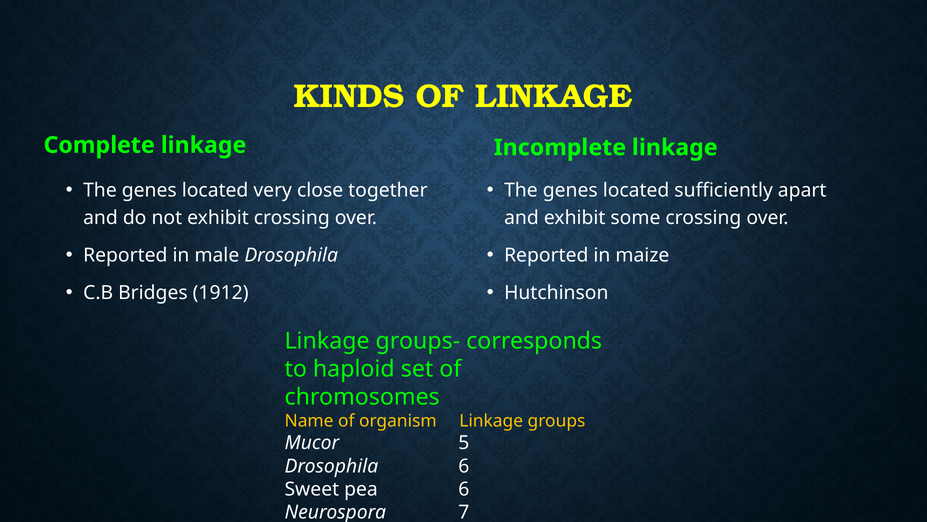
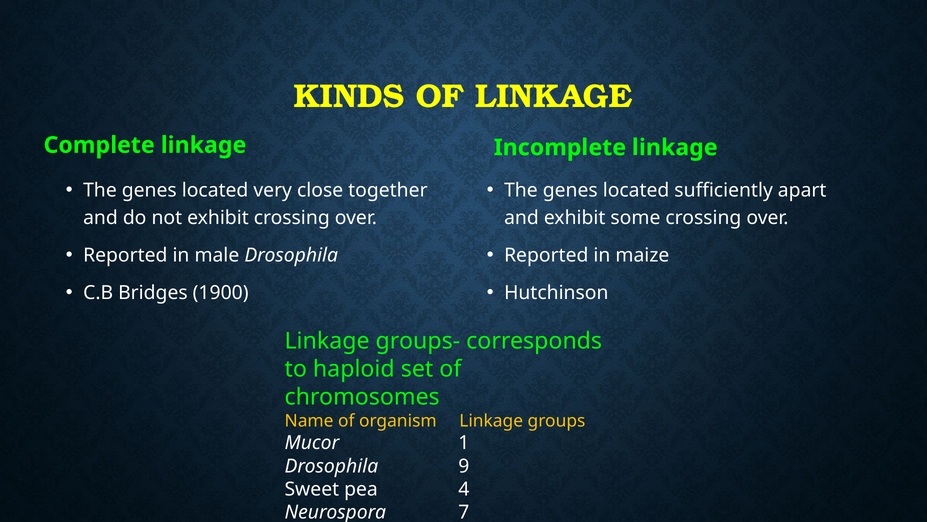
1912: 1912 -> 1900
5: 5 -> 1
Drosophila 6: 6 -> 9
pea 6: 6 -> 4
